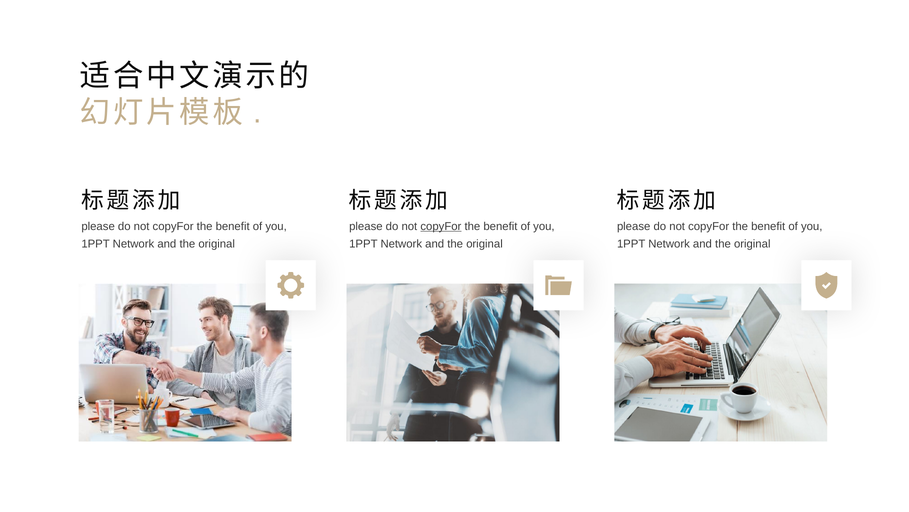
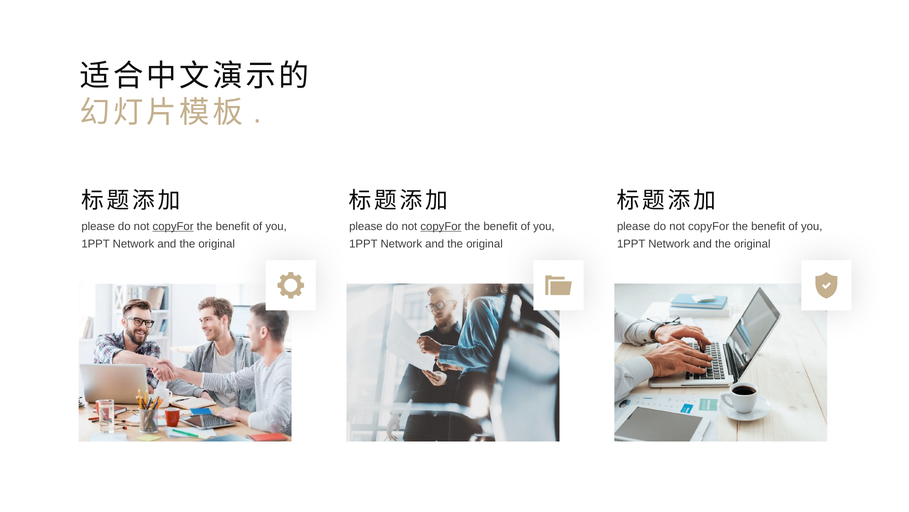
copyFor at (173, 226) underline: none -> present
